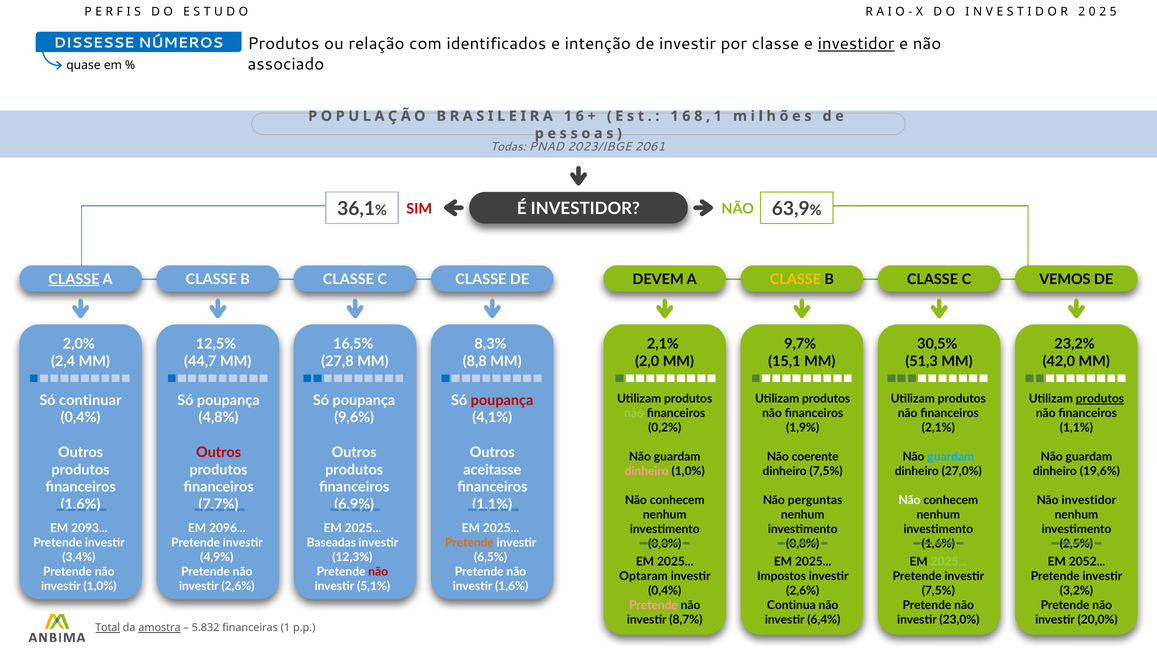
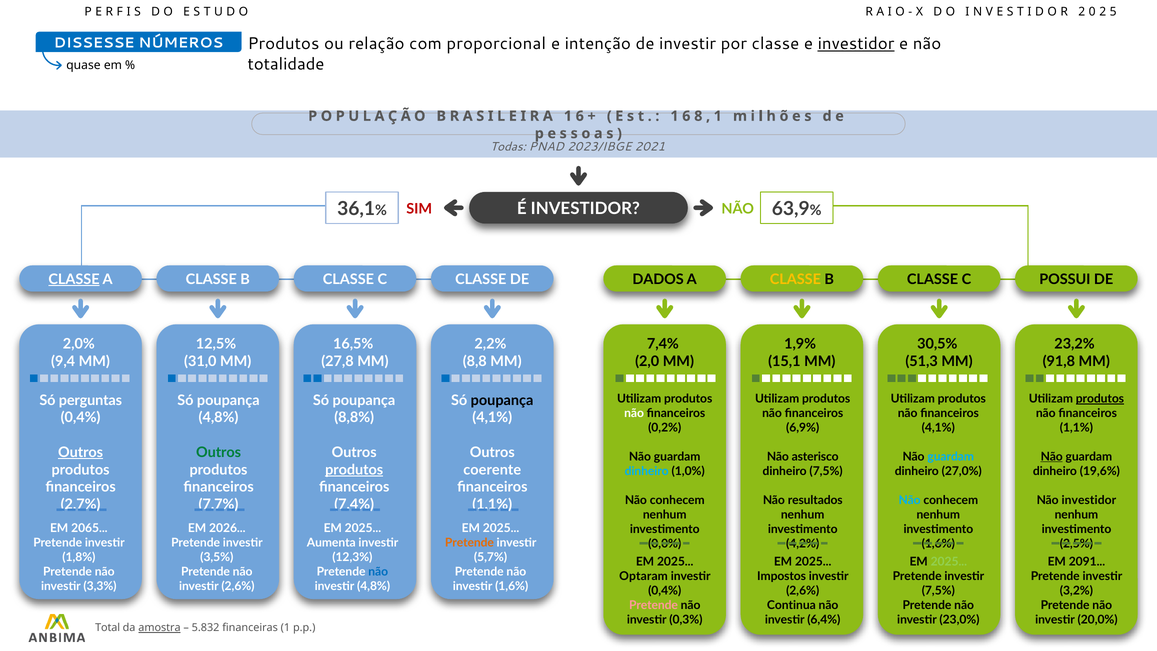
identificados: identificados -> proporcional
associado: associado -> totalidade
2061: 2061 -> 2021
DEVEM: DEVEM -> DADOS
VEMOS: VEMOS -> POSSUI
8,3%: 8,3% -> 2,2%
2,1% at (663, 344): 2,1% -> 7,4%
9,7%: 9,7% -> 1,9%
2,4: 2,4 -> 9,4
44,7: 44,7 -> 31,0
42,0: 42,0 -> 91,8
continuar: continuar -> perguntas
poupança at (502, 400) colour: red -> black
não at (634, 413) colour: light green -> white
9,6%: 9,6% -> 8,8%
1,9%: 1,9% -> 6,9%
2,1% at (938, 428): 2,1% -> 4,1%
Outros at (81, 452) underline: none -> present
Outros at (219, 452) colour: red -> green
coerente: coerente -> asterisco
Não at (1052, 457) underline: none -> present
produtos at (354, 470) underline: none -> present
aceitasse: aceitasse -> coerente
dinheiro at (647, 471) colour: pink -> light blue
perguntas: perguntas -> resultados
Não at (910, 500) colour: white -> light blue
1,6% at (81, 504): 1,6% -> 2,7%
6,9% at (354, 504): 6,9% -> 7,4%
2093: 2093 -> 2065
2096: 2096 -> 2026
Baseadas: Baseadas -> Aumenta
0,8%: 0,8% -> 4,2%
3,4%: 3,4% -> 1,8%
4,9%: 4,9% -> 3,5%
6,5%: 6,5% -> 5,7%
2052: 2052 -> 2091
não at (378, 572) colour: red -> blue
investir 1,0%: 1,0% -> 3,3%
investir 5,1%: 5,1% -> 4,8%
8,7%: 8,7% -> 0,3%
Total underline: present -> none
